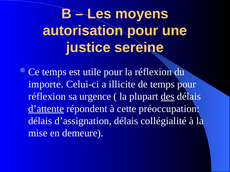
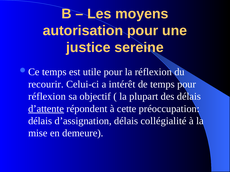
importe: importe -> recourir
illicite: illicite -> intérêt
urgence: urgence -> objectif
des underline: present -> none
